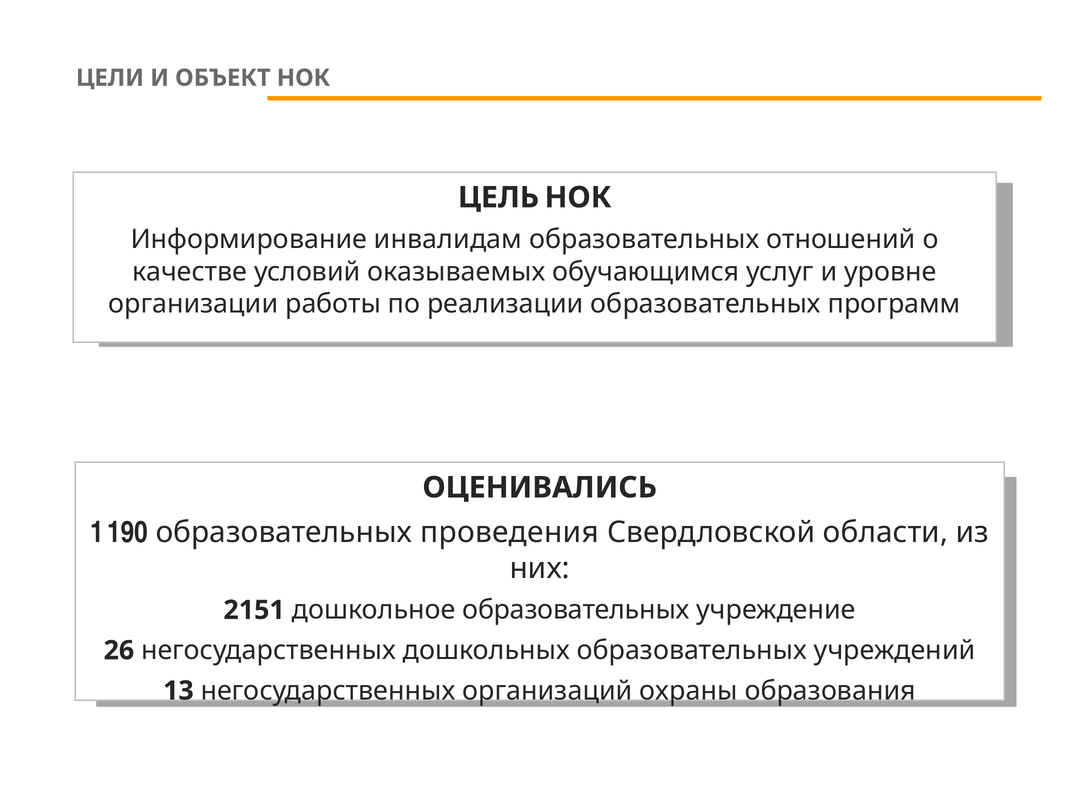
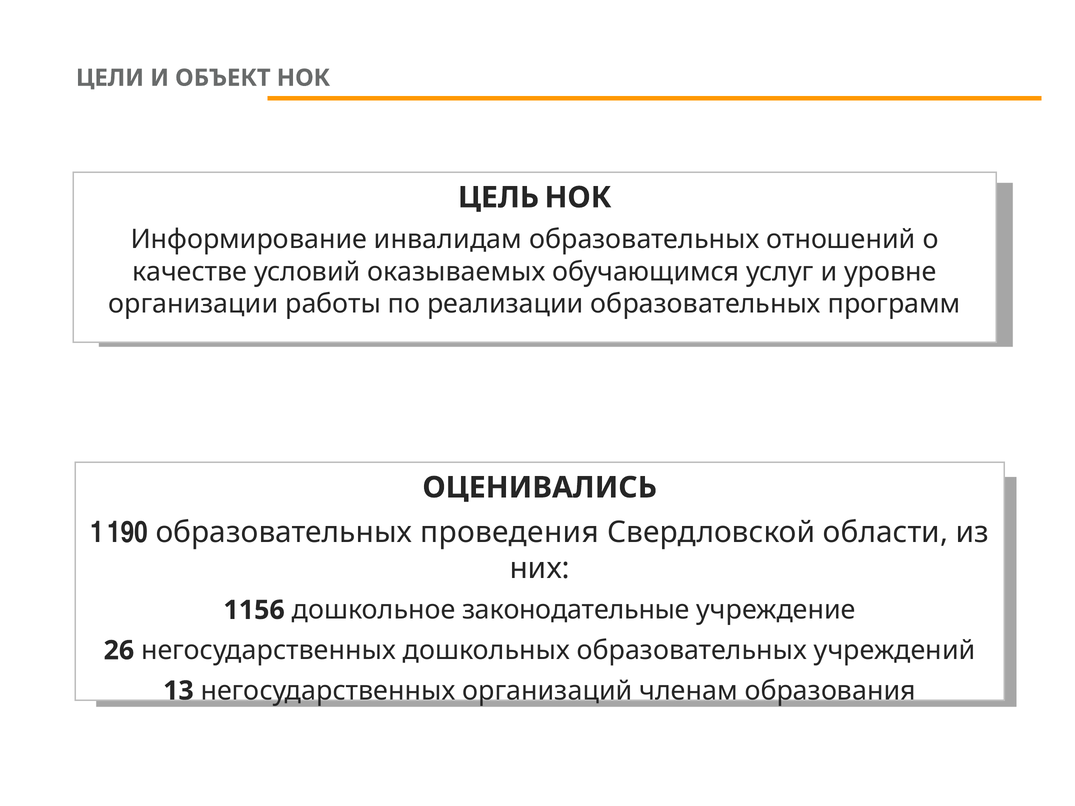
2151: 2151 -> 1156
дошкольное образовательных: образовательных -> законодательные
охраны: охраны -> членам
